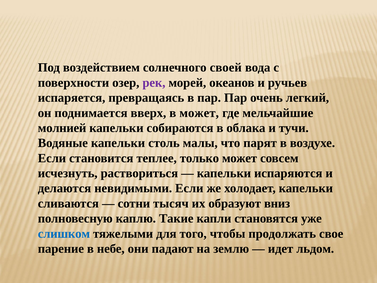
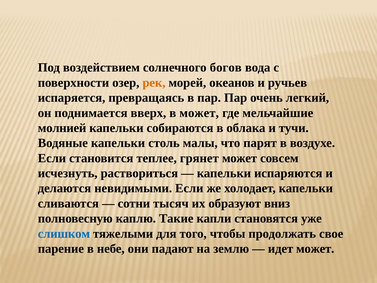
своей: своей -> богов
рек colour: purple -> orange
только: только -> грянет
идет льдом: льдом -> может
